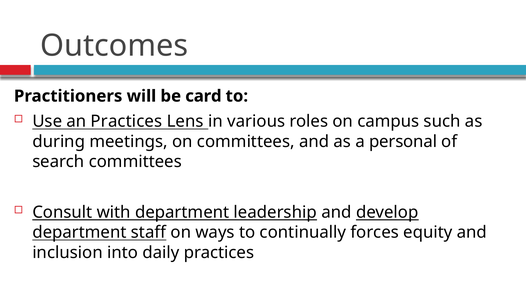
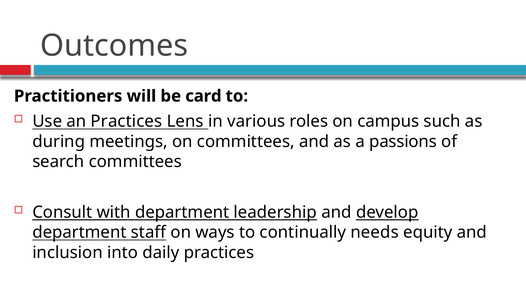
personal: personal -> passions
forces: forces -> needs
